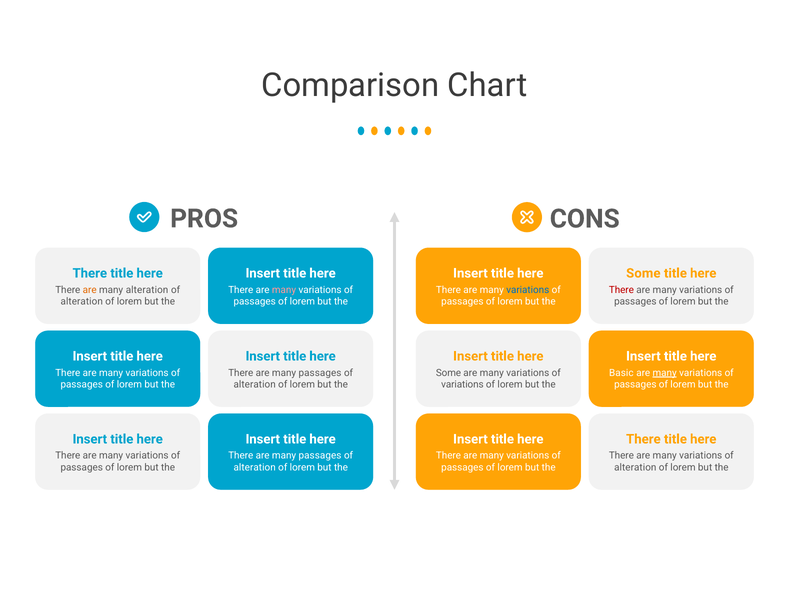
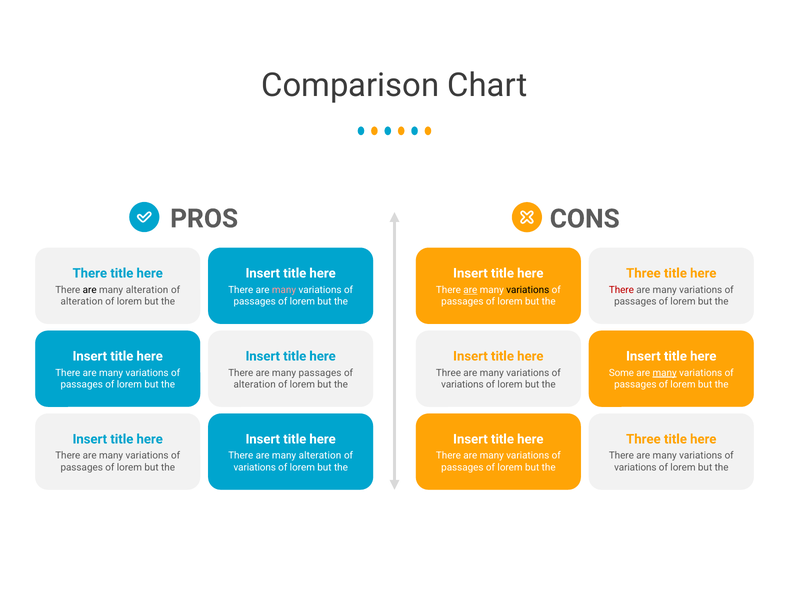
Some at (643, 273): Some -> Three
are at (90, 290) colour: orange -> black
are at (470, 290) underline: none -> present
variations at (528, 290) colour: blue -> black
Some at (449, 373): Some -> Three
Basic: Basic -> Some
There at (643, 439): There -> Three
passages at (320, 455): passages -> alteration
alteration at (255, 467): alteration -> variations
alteration at (635, 467): alteration -> variations
